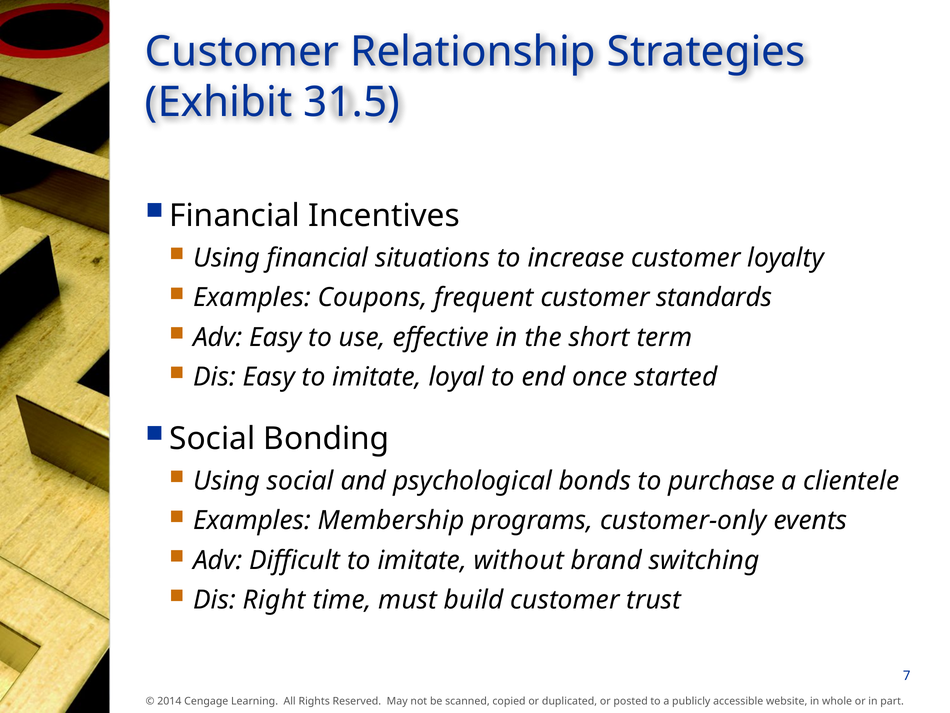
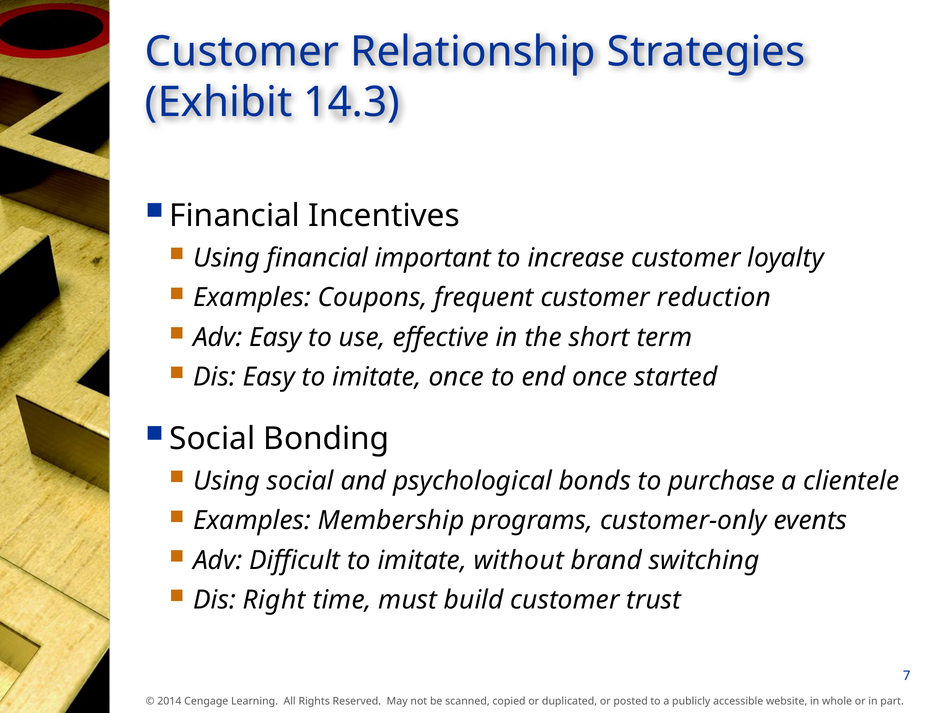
31.5: 31.5 -> 14.3
situations: situations -> important
standards: standards -> reduction
imitate loyal: loyal -> once
